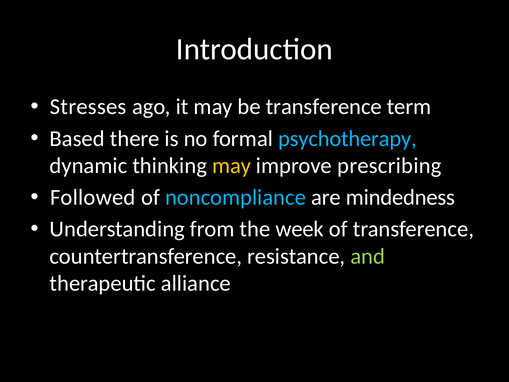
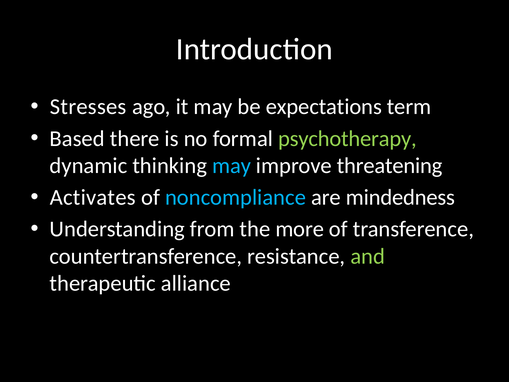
be transference: transference -> expectations
psychotherapy colour: light blue -> light green
may at (232, 166) colour: yellow -> light blue
prescribing: prescribing -> threatening
Followed: Followed -> Activates
week: week -> more
